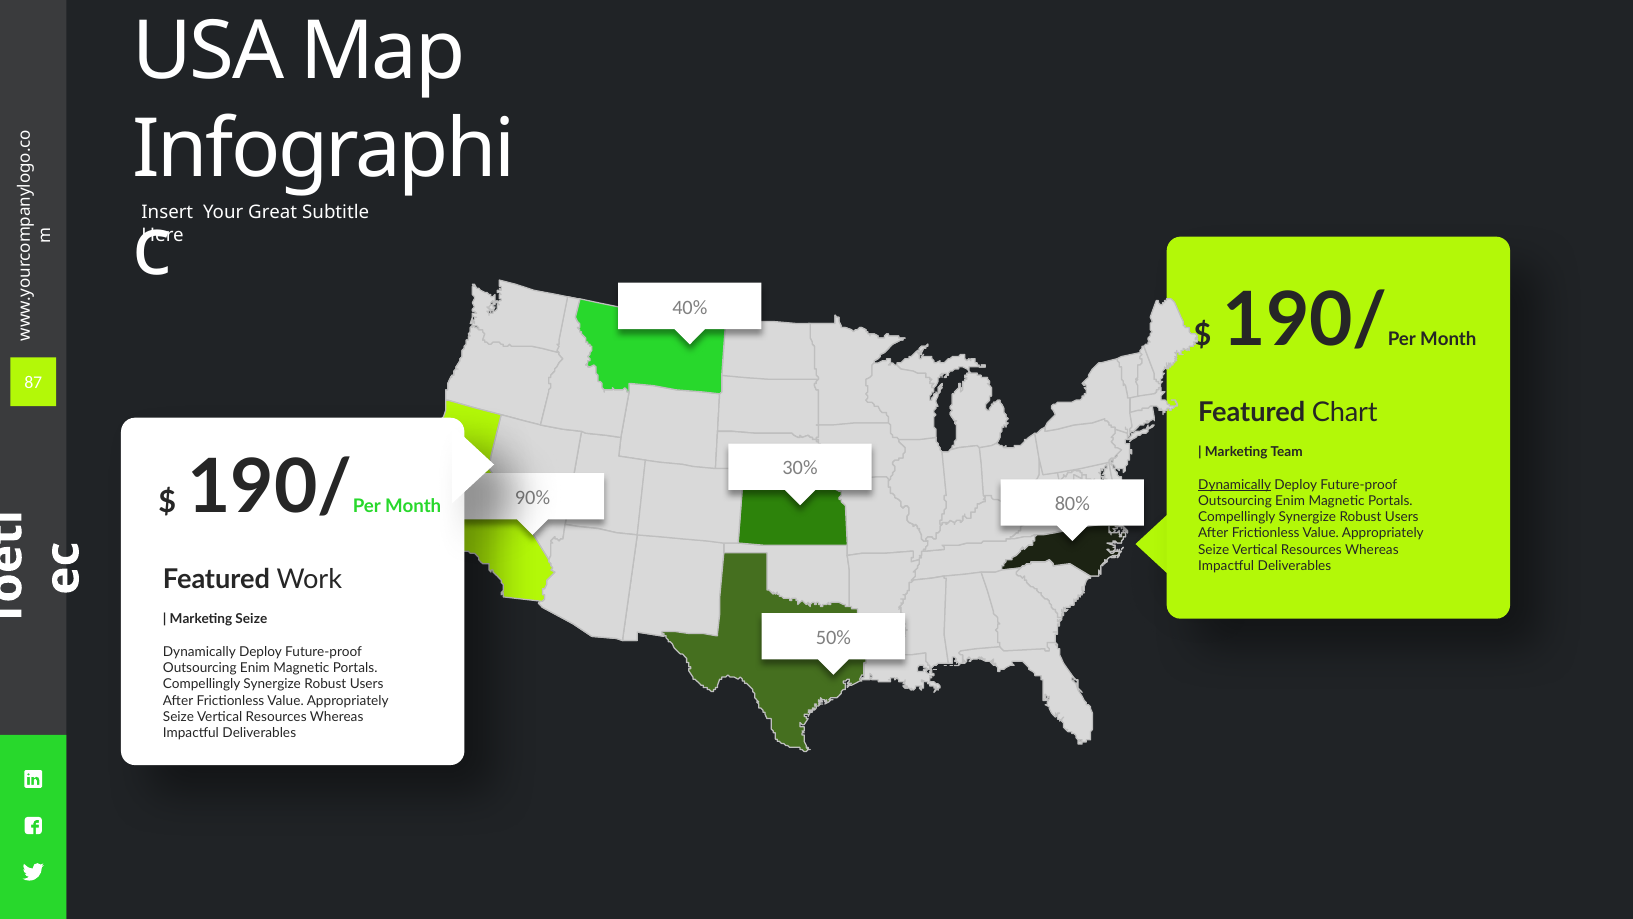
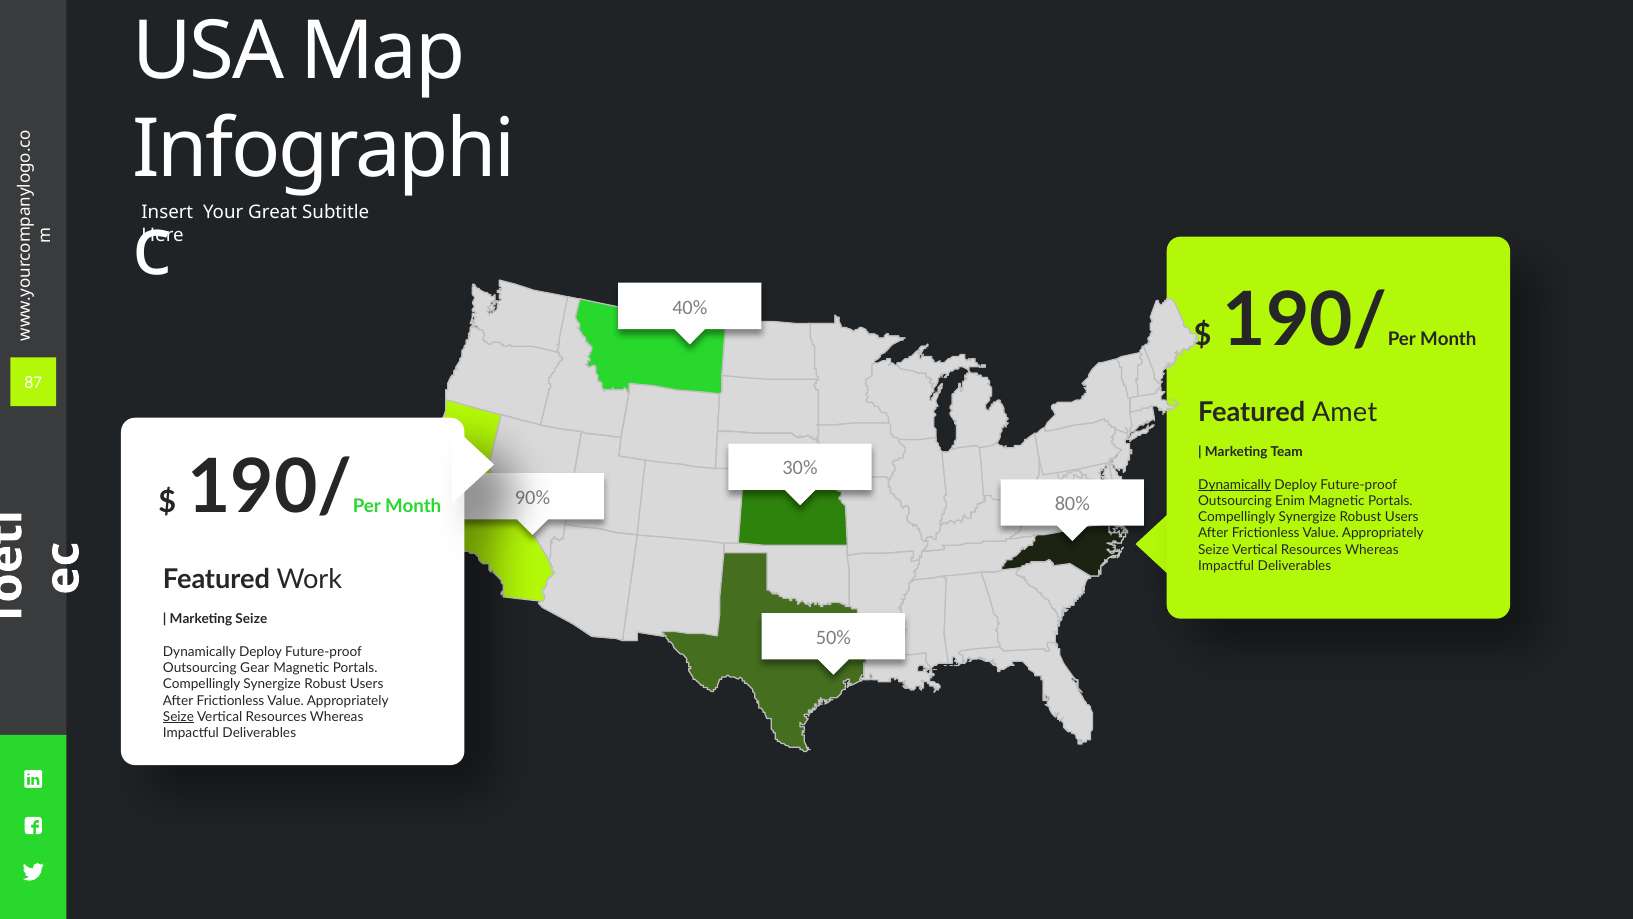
Chart: Chart -> Amet
Enim at (255, 668): Enim -> Gear
Seize at (179, 717) underline: none -> present
